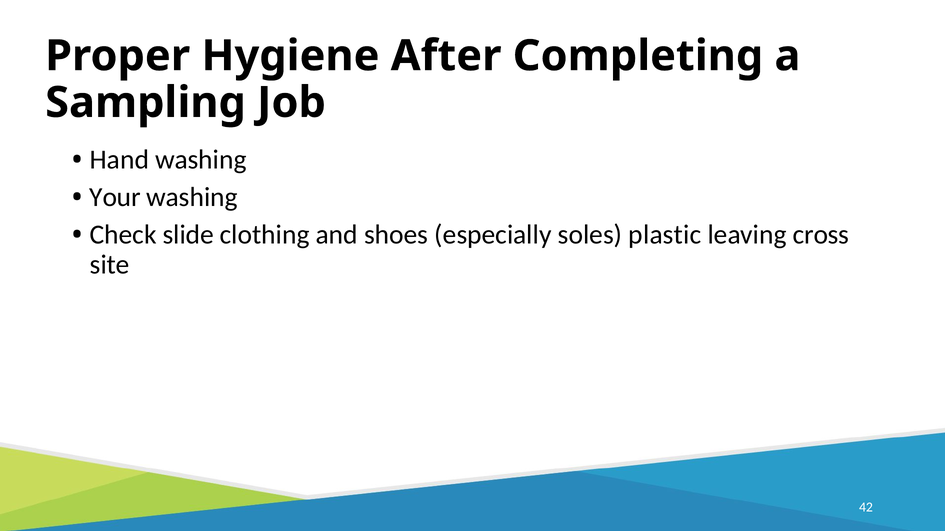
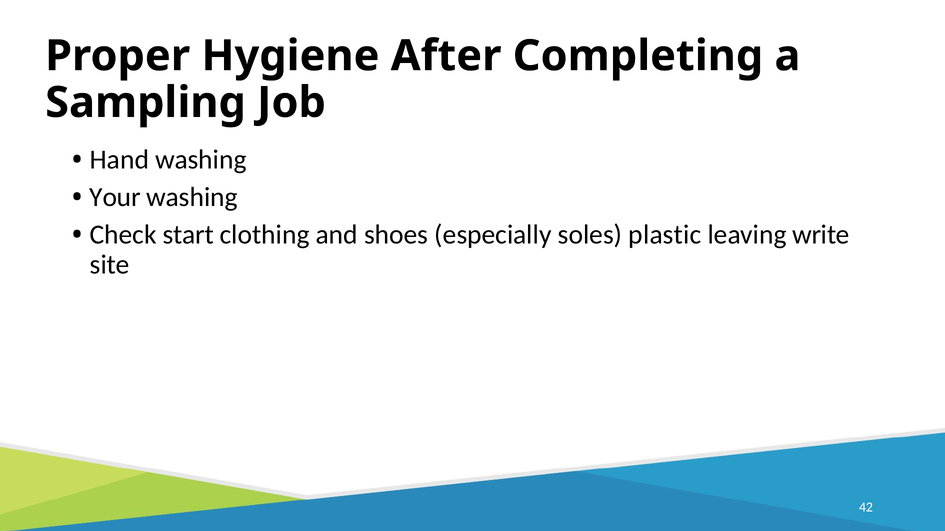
slide: slide -> start
cross: cross -> write
